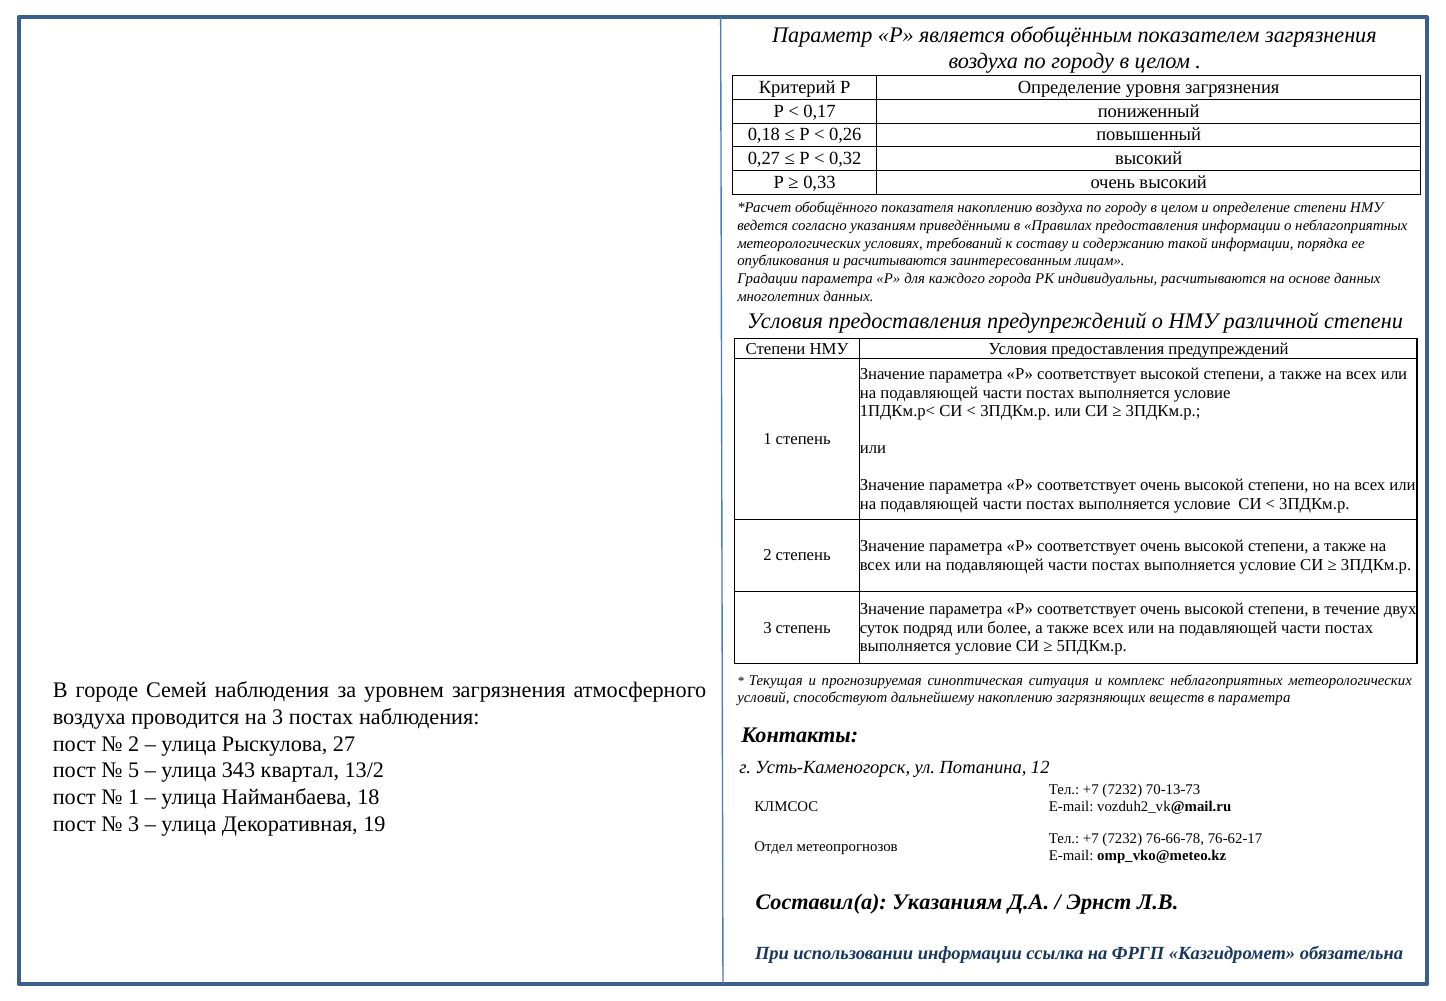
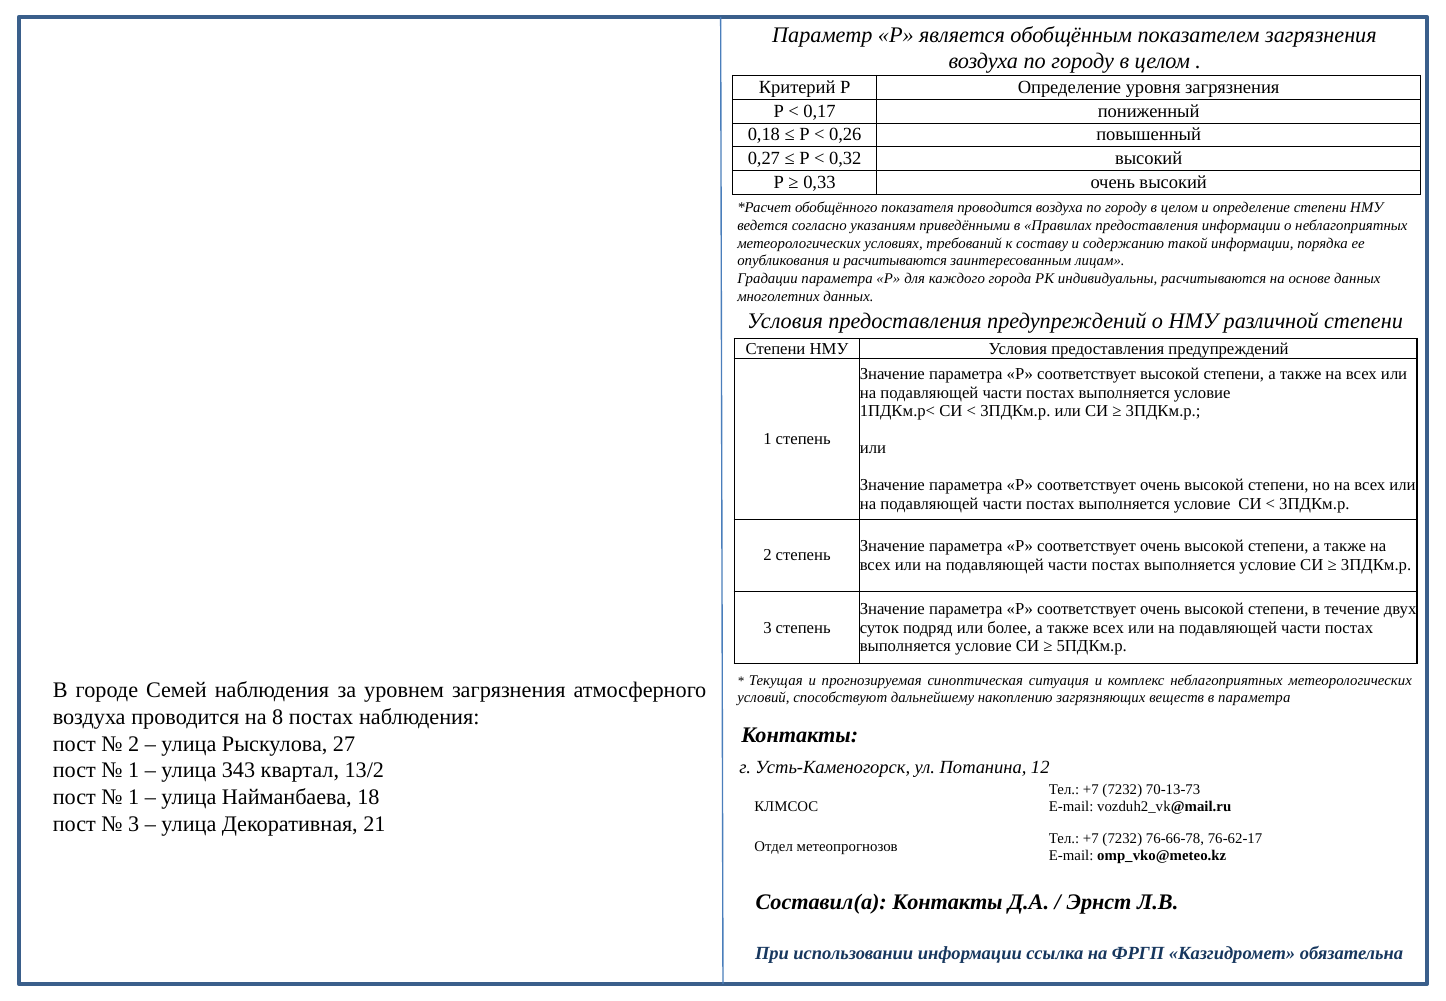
показателя накоплению: накоплению -> проводится
на 3: 3 -> 8
5 at (134, 770): 5 -> 1
19: 19 -> 21
Составил(а Указаниям: Указаниям -> Контакты
